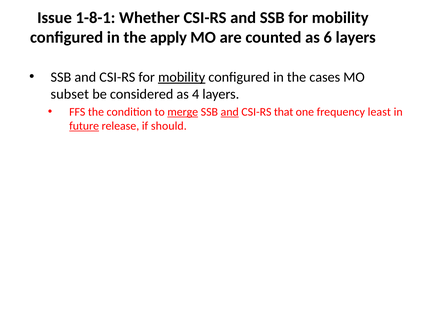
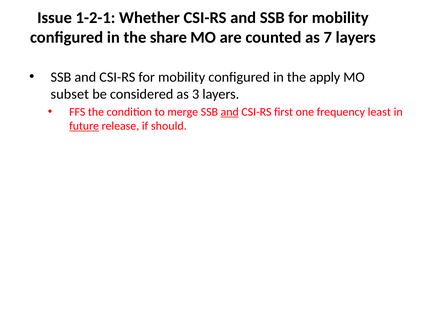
1-8-1: 1-8-1 -> 1-2-1
apply: apply -> share
6: 6 -> 7
mobility at (182, 77) underline: present -> none
cases: cases -> apply
4: 4 -> 3
merge underline: present -> none
that: that -> first
